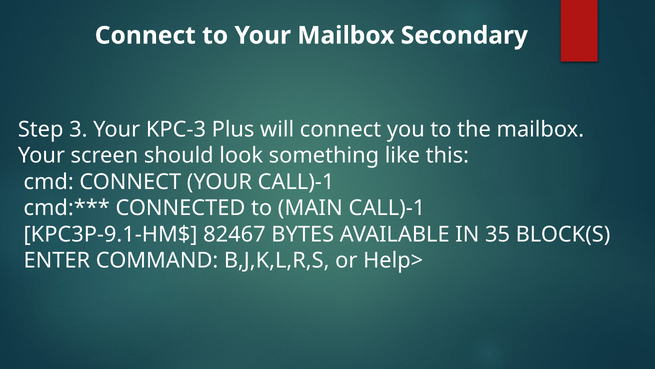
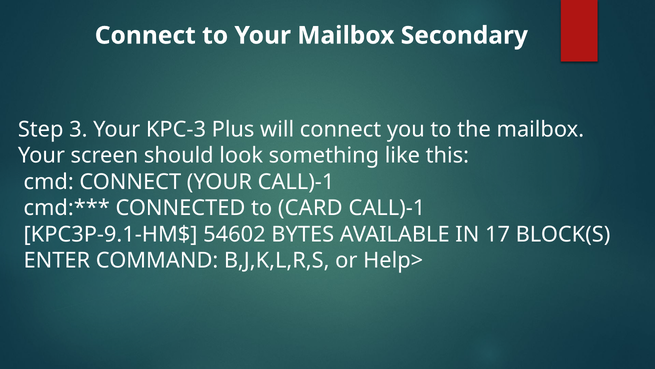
MAIN: MAIN -> CARD
82467: 82467 -> 54602
35: 35 -> 17
